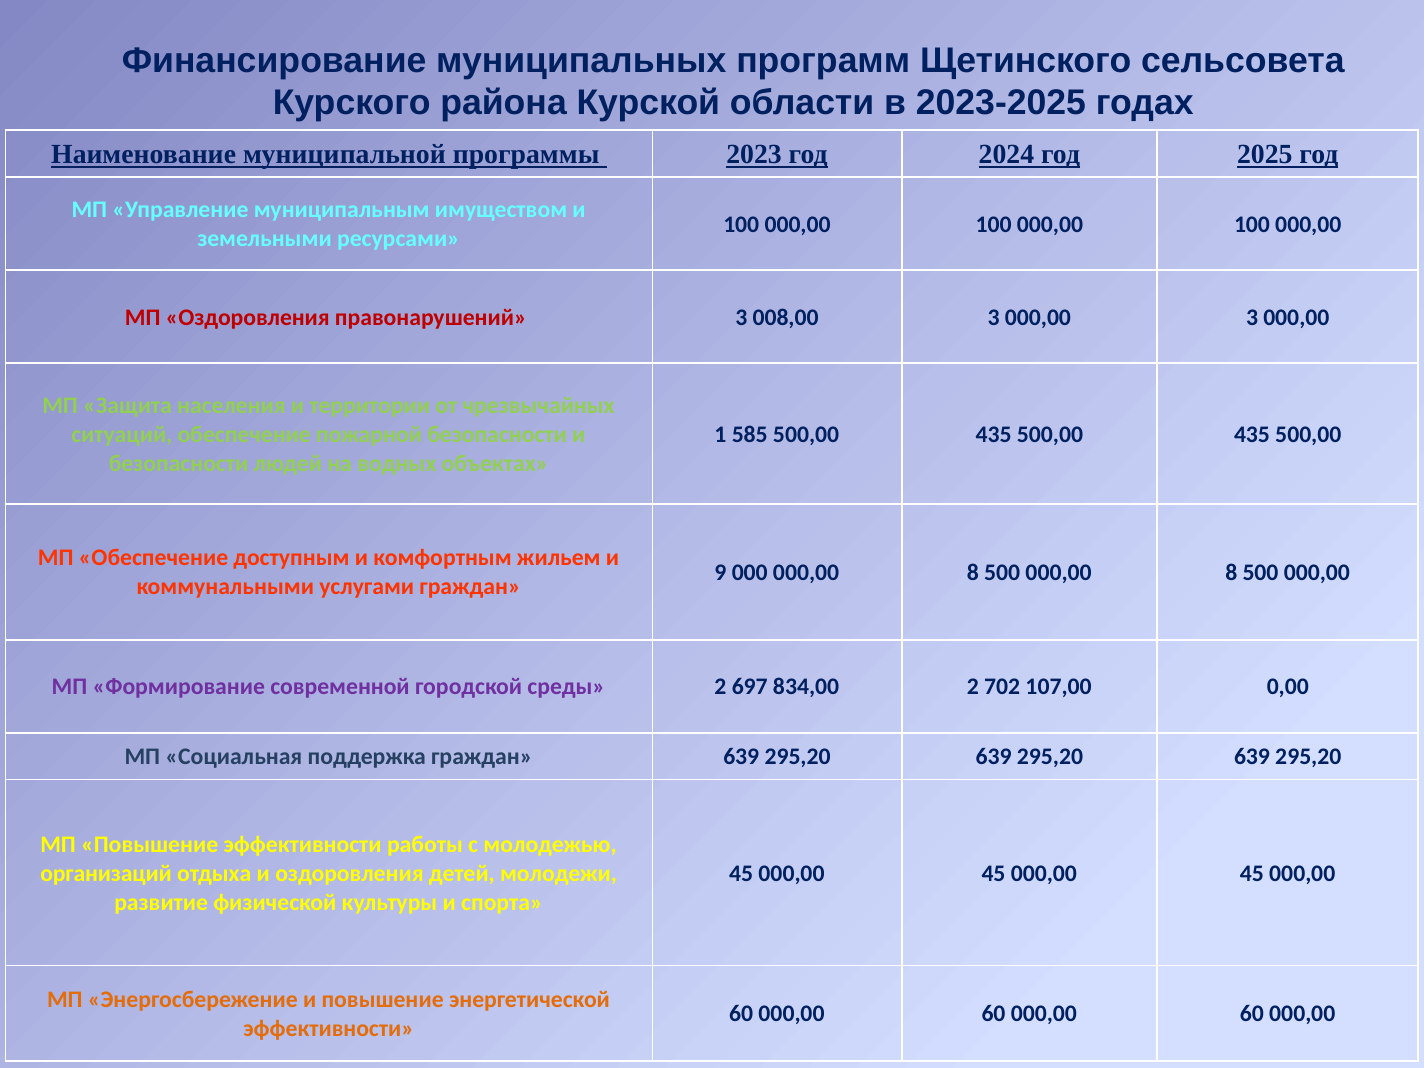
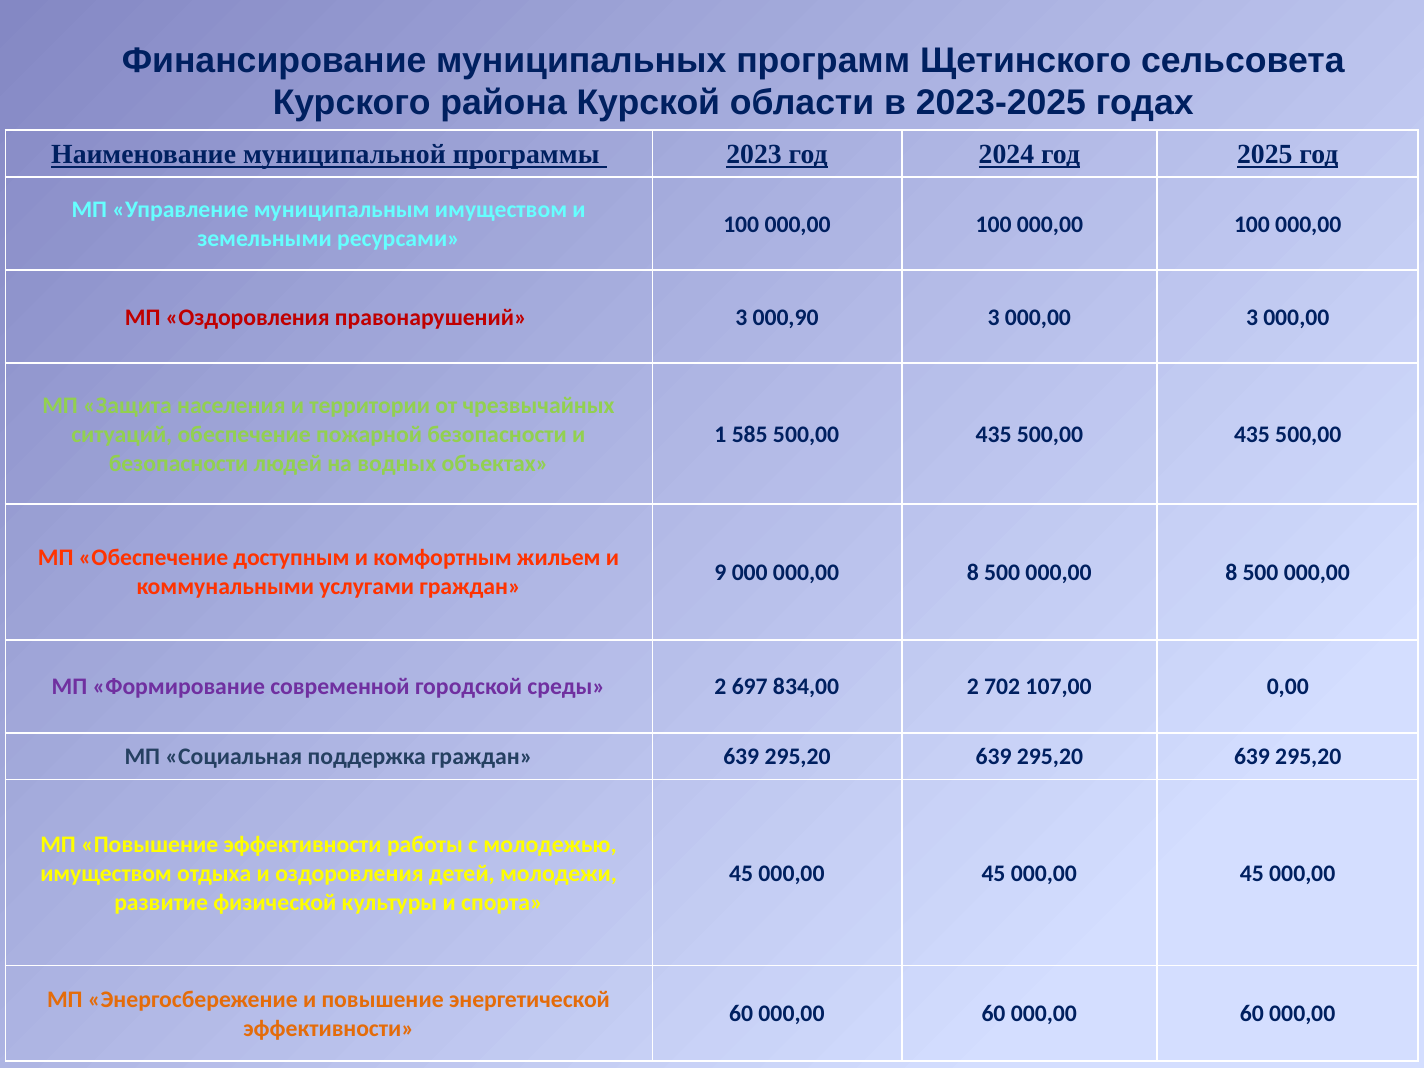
008,00: 008,00 -> 000,90
организаций at (106, 873): организаций -> имуществом
